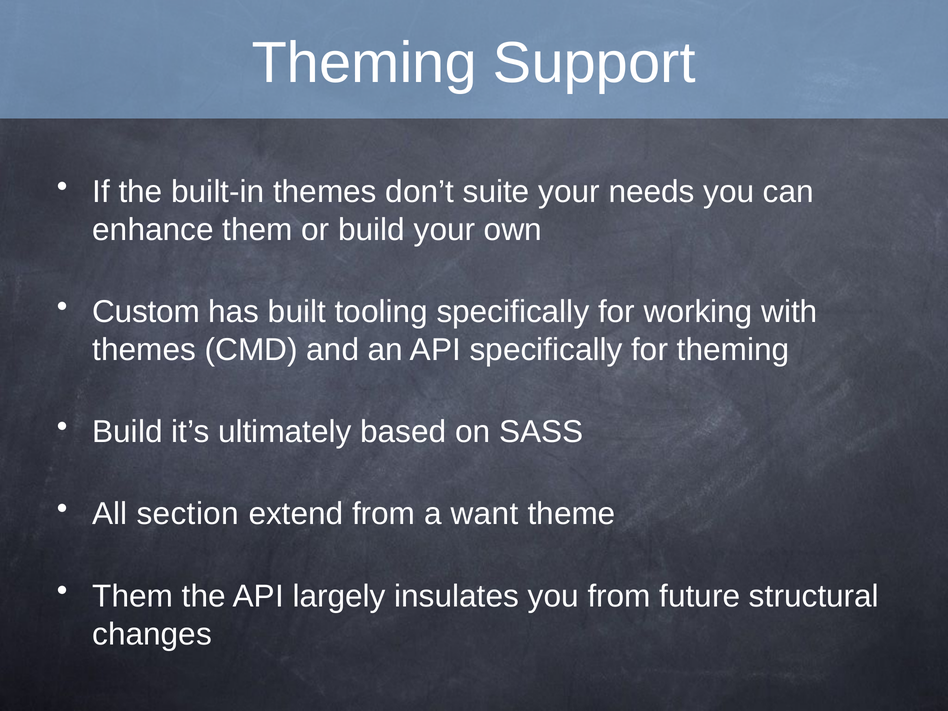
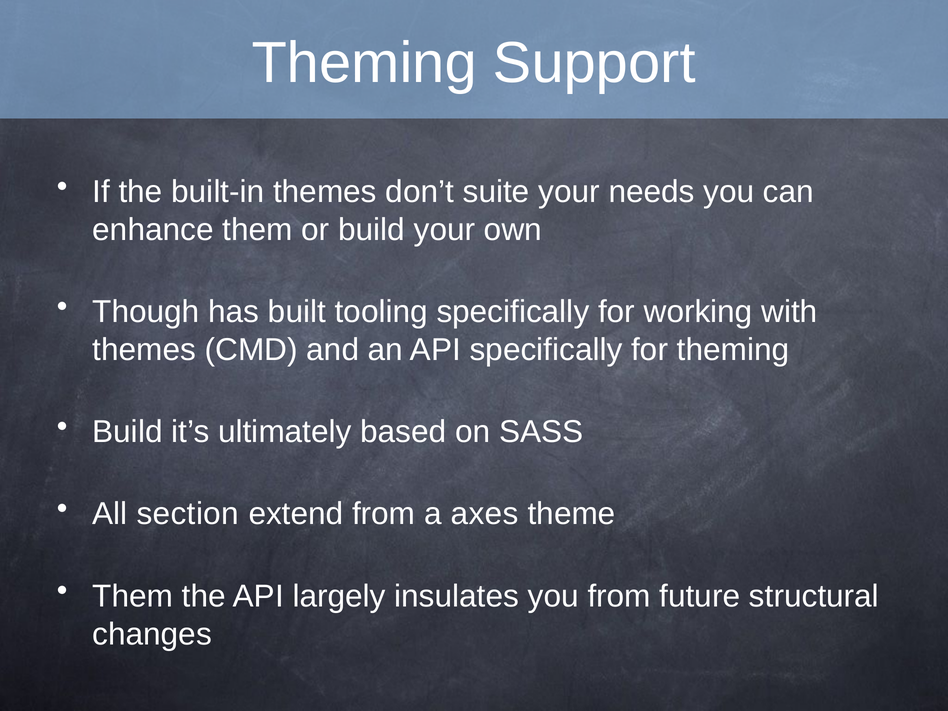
Custom: Custom -> Though
want: want -> axes
